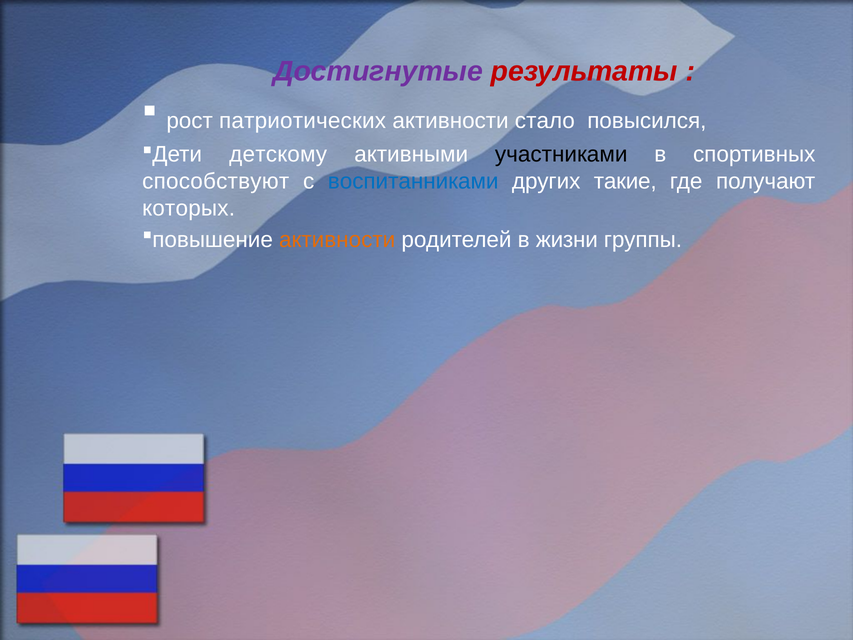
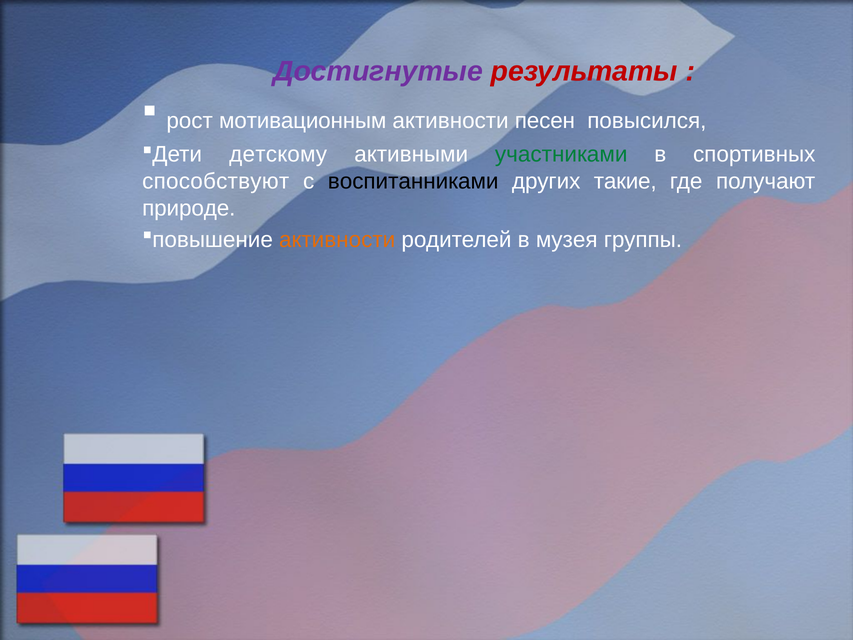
патриотических: патриотических -> мотивационным
стало: стало -> песен
участниками colour: black -> green
воспитанниками colour: blue -> black
которых: которых -> природе
жизни: жизни -> музея
